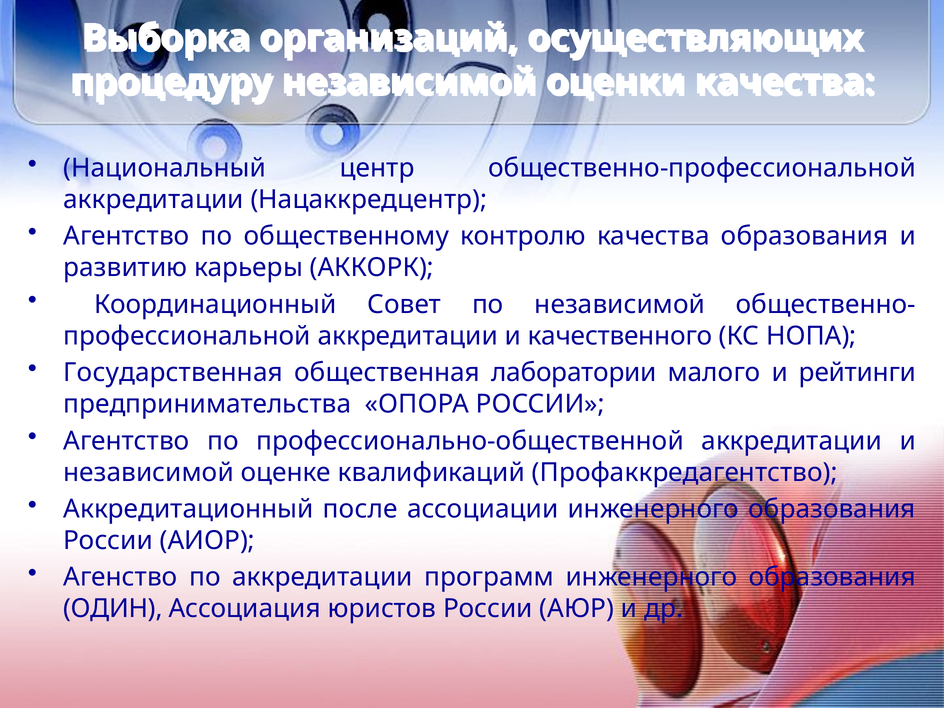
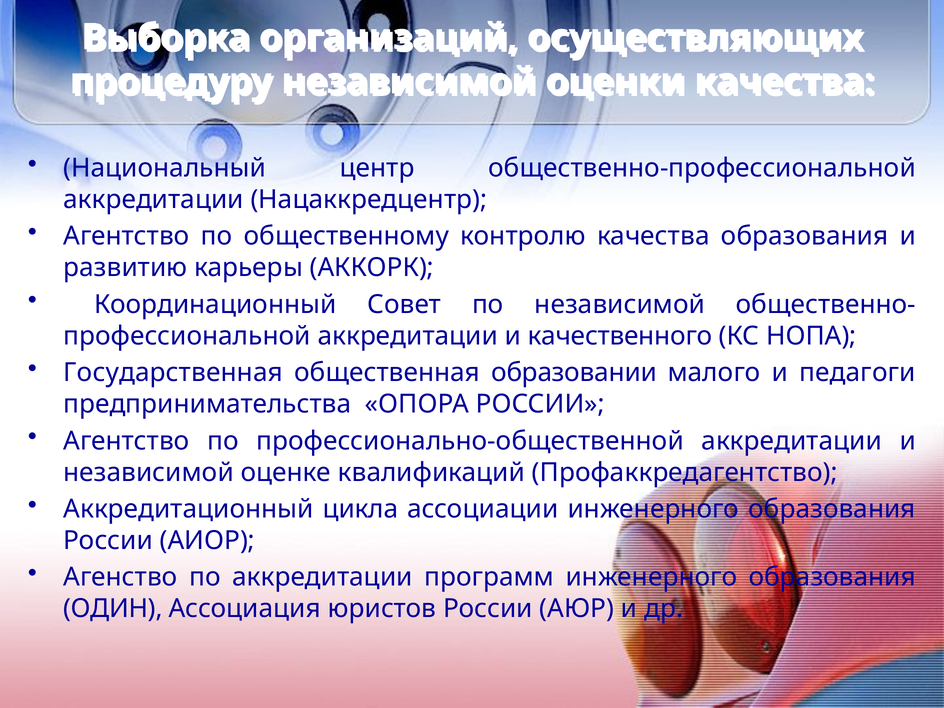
лаборатории: лаборатории -> образовании
рейтинги: рейтинги -> педагоги
после: после -> цикла
